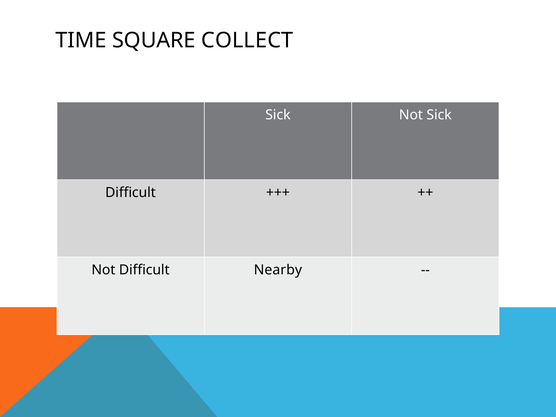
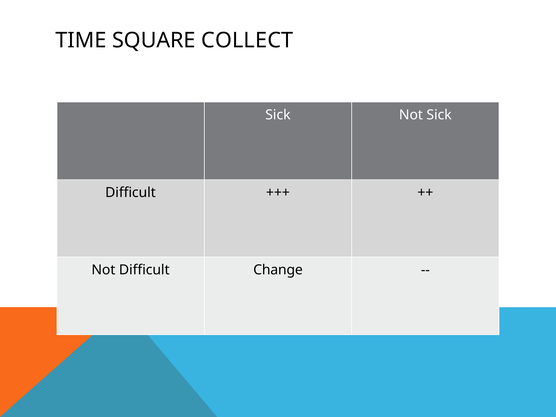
Nearby: Nearby -> Change
